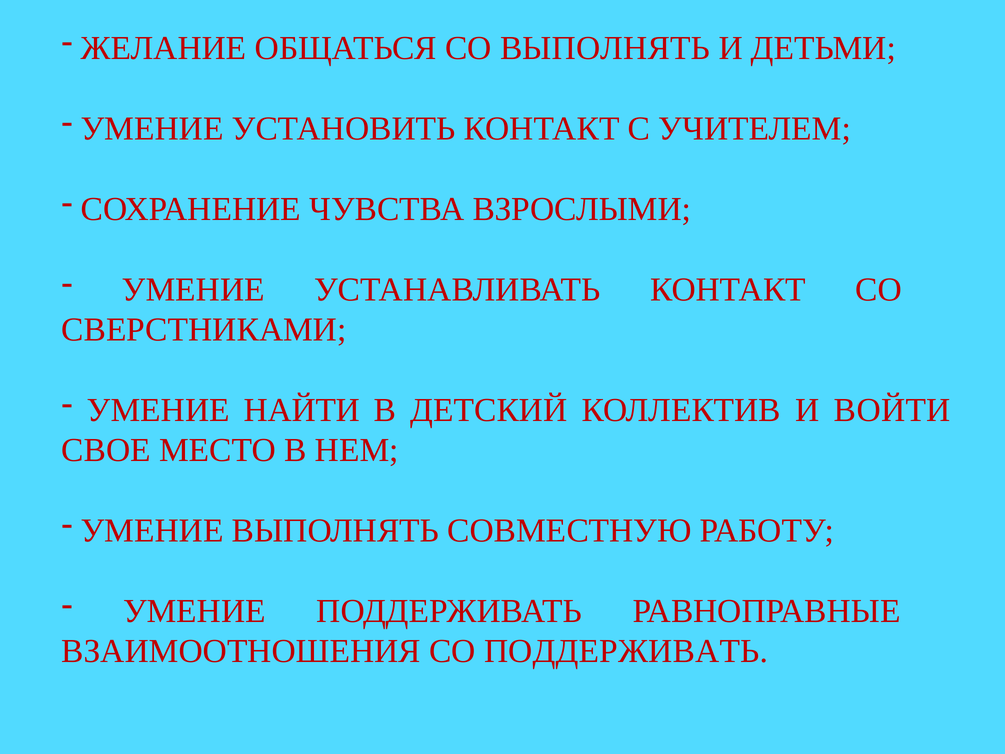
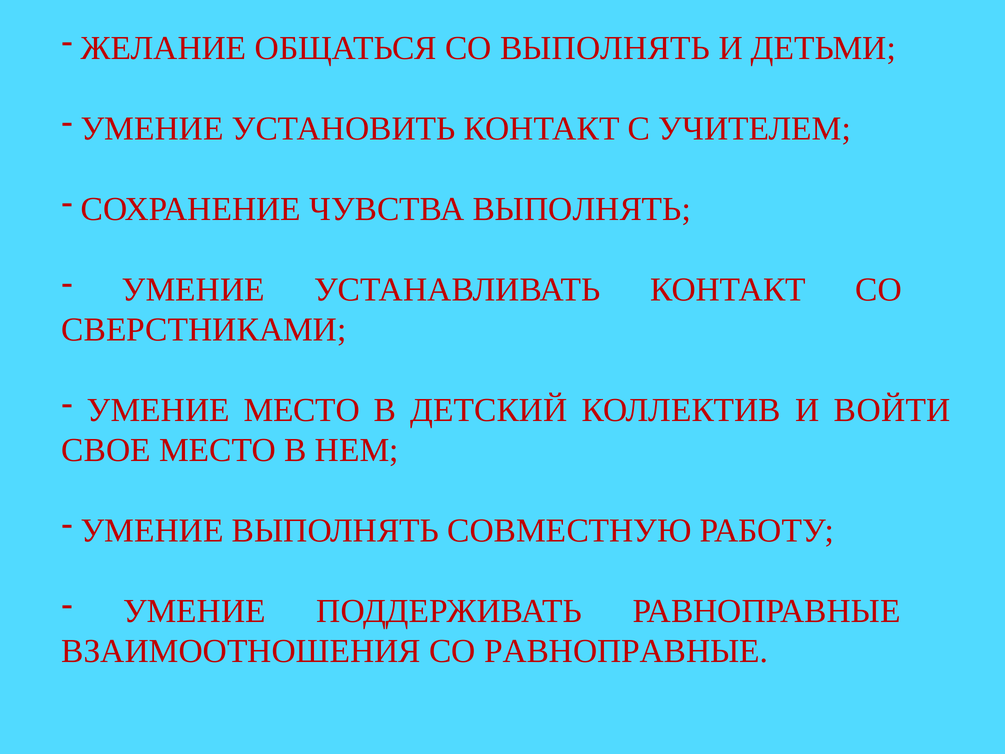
ЧУВСТВА ВЗРОСЛЫМИ: ВЗРОСЛЫМИ -> ВЫПОЛНЯТЬ
УМЕНИЕ НАЙТИ: НАЙТИ -> МЕСТО
СО ПОДДЕРЖИВАТЬ: ПОДДЕРЖИВАТЬ -> РАВНОПРАВНЫЕ
